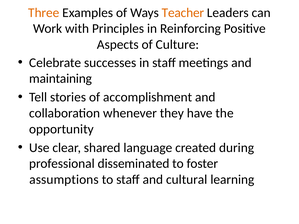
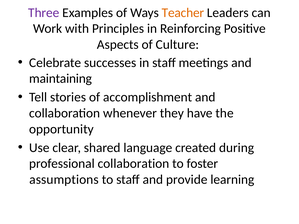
Three colour: orange -> purple
professional disseminated: disseminated -> collaboration
cultural: cultural -> provide
